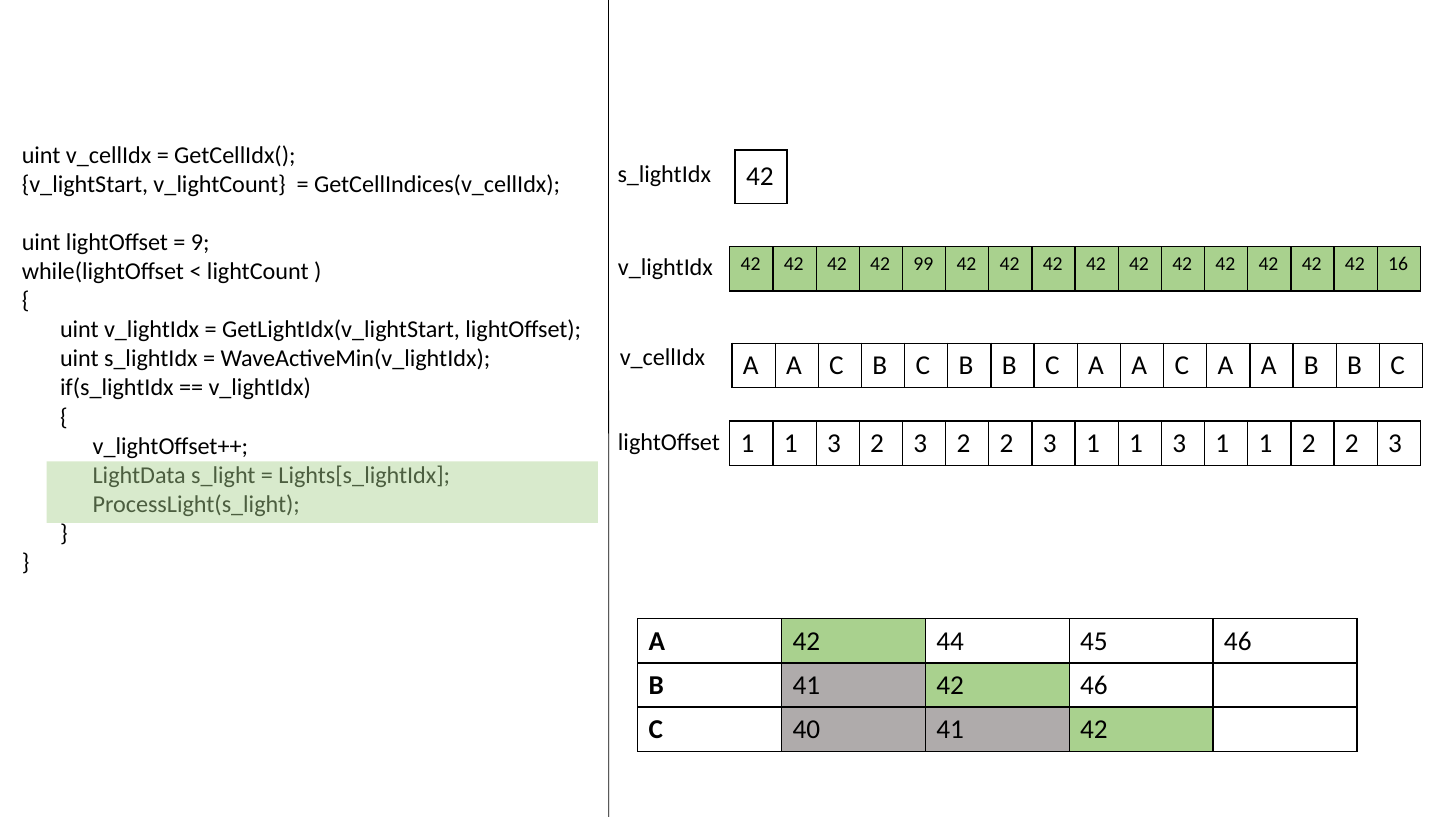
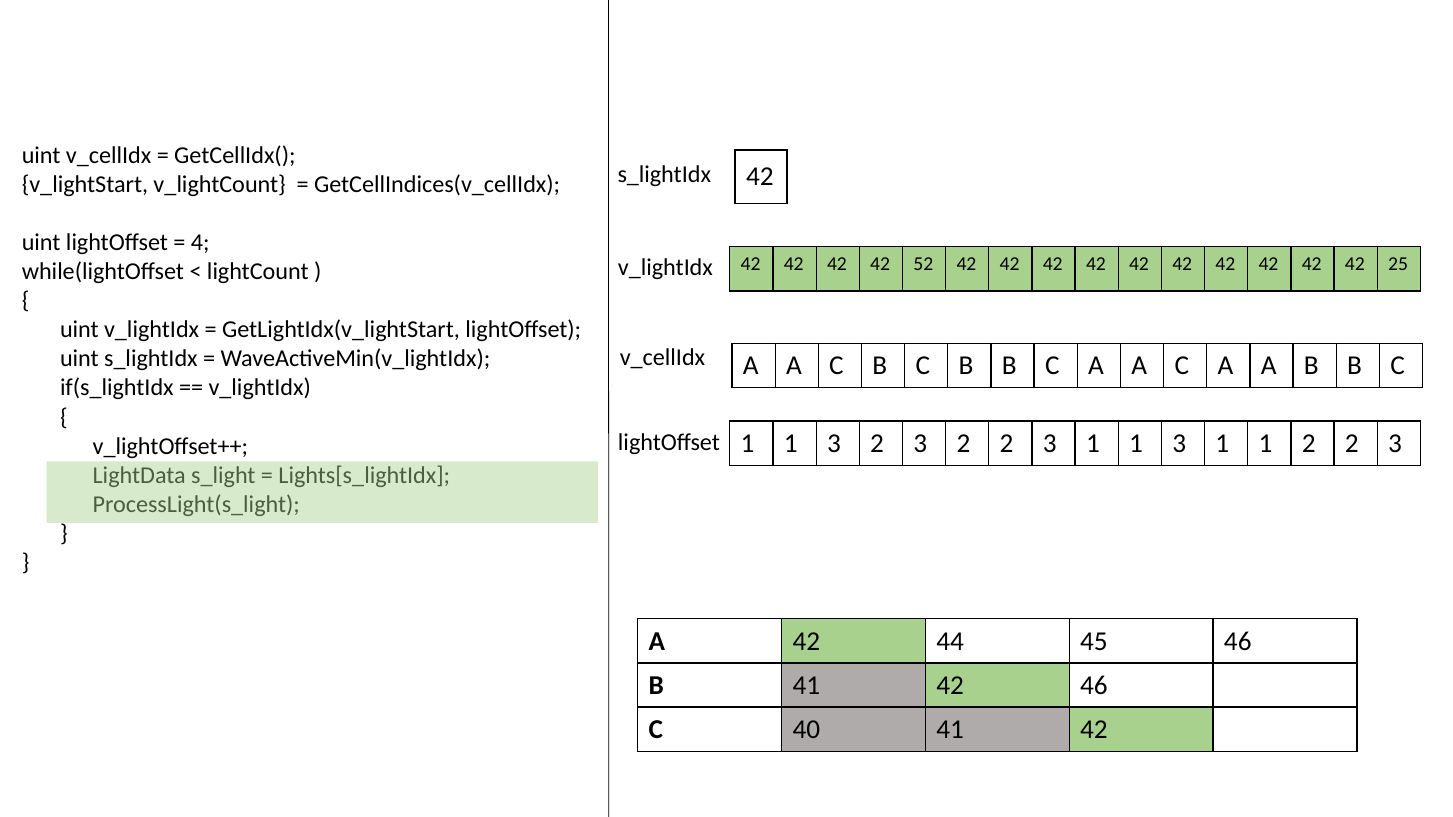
9: 9 -> 4
99: 99 -> 52
16: 16 -> 25
